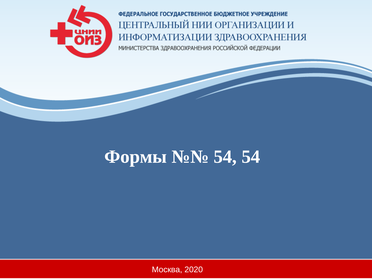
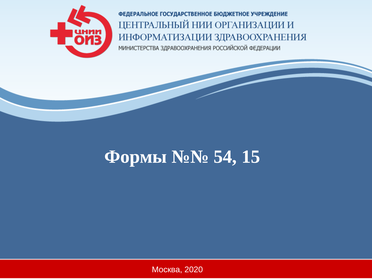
54 54: 54 -> 15
